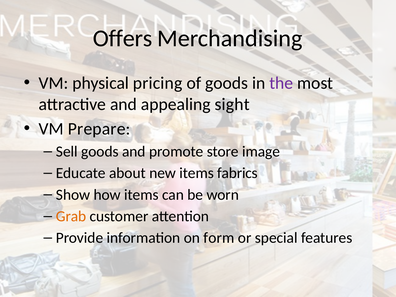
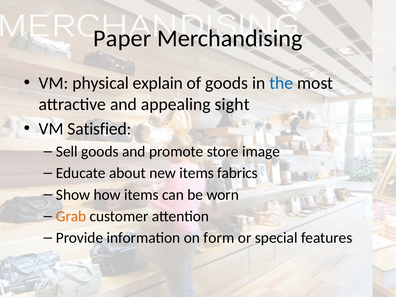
Offers: Offers -> Paper
pricing: pricing -> explain
the colour: purple -> blue
Prepare: Prepare -> Satisfied
